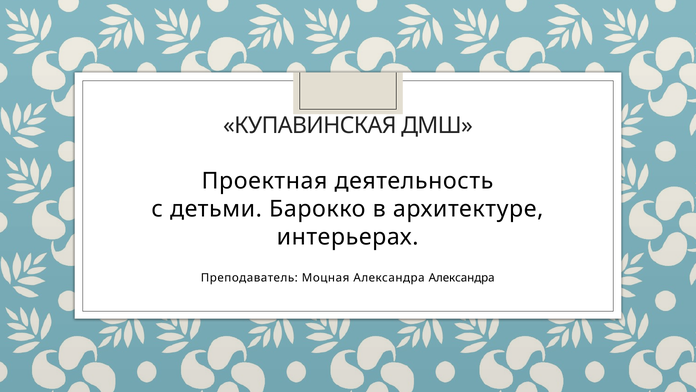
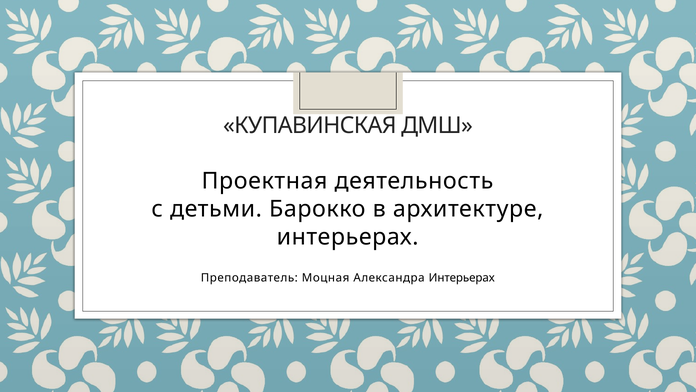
Александра Александра: Александра -> Интерьерах
